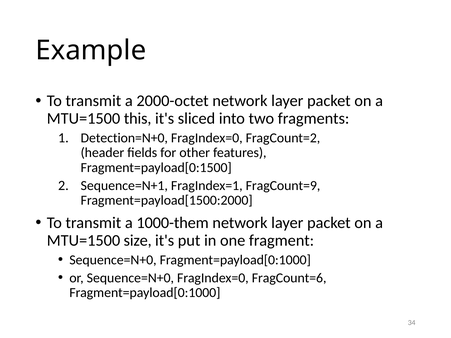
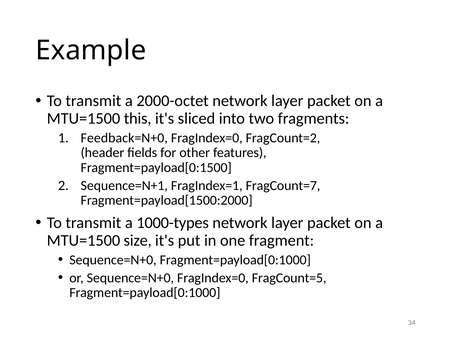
Detection=N+0: Detection=N+0 -> Feedback=N+0
FragCount=9: FragCount=9 -> FragCount=7
1000-them: 1000-them -> 1000-types
FragCount=6: FragCount=6 -> FragCount=5
